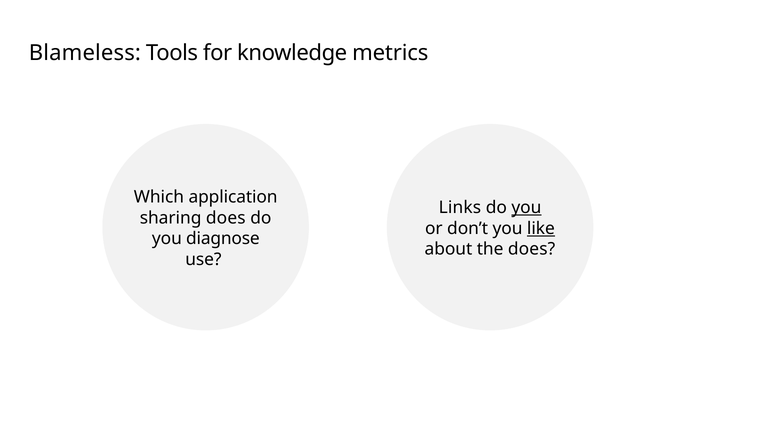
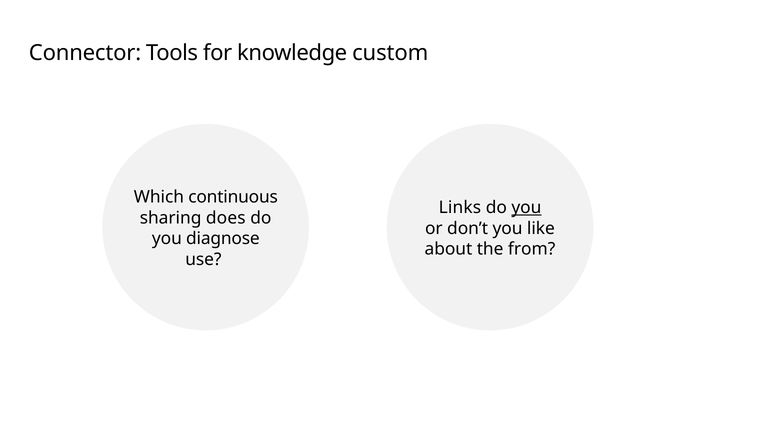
Blameless: Blameless -> Connector
metrics: metrics -> custom
application: application -> continuous
like underline: present -> none
the does: does -> from
